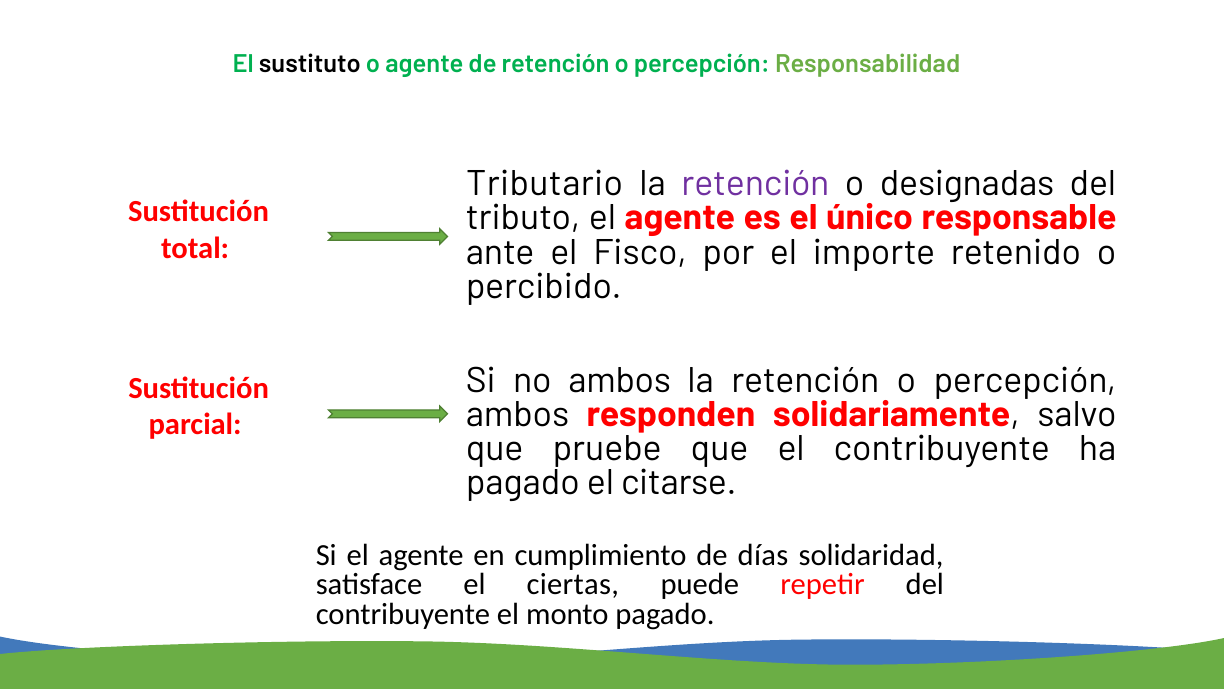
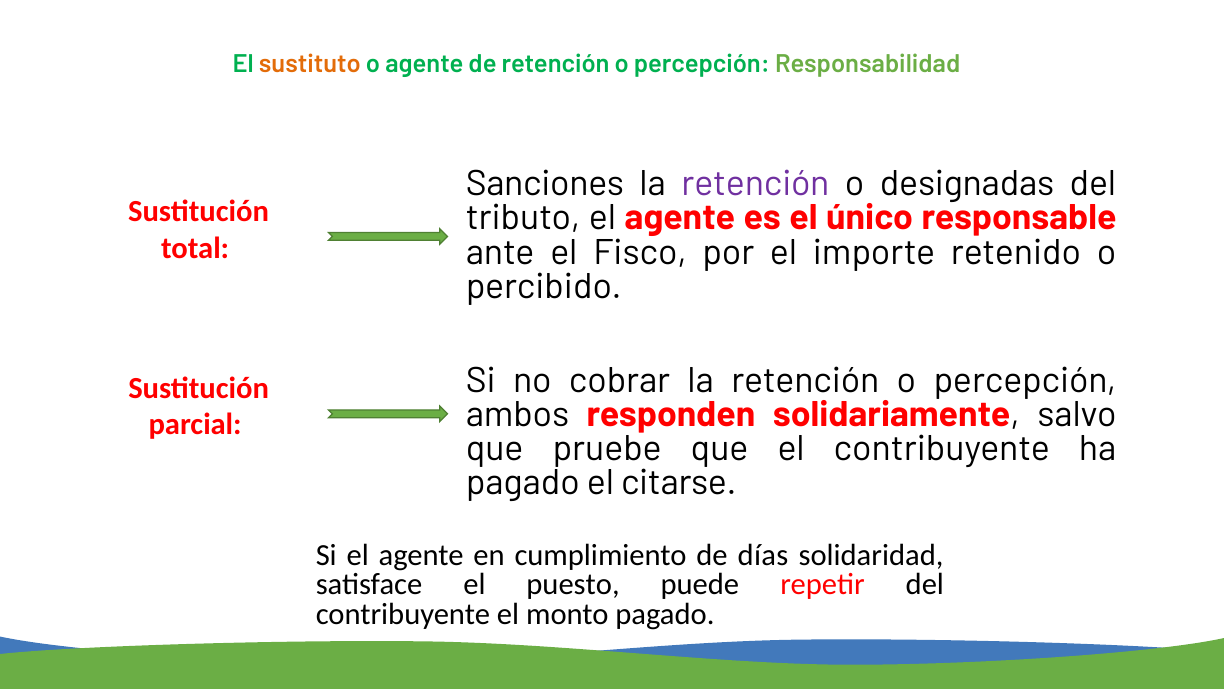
sustituto colour: black -> orange
Tributario: Tributario -> Sanciones
no ambos: ambos -> cobrar
ciertas: ciertas -> puesto
